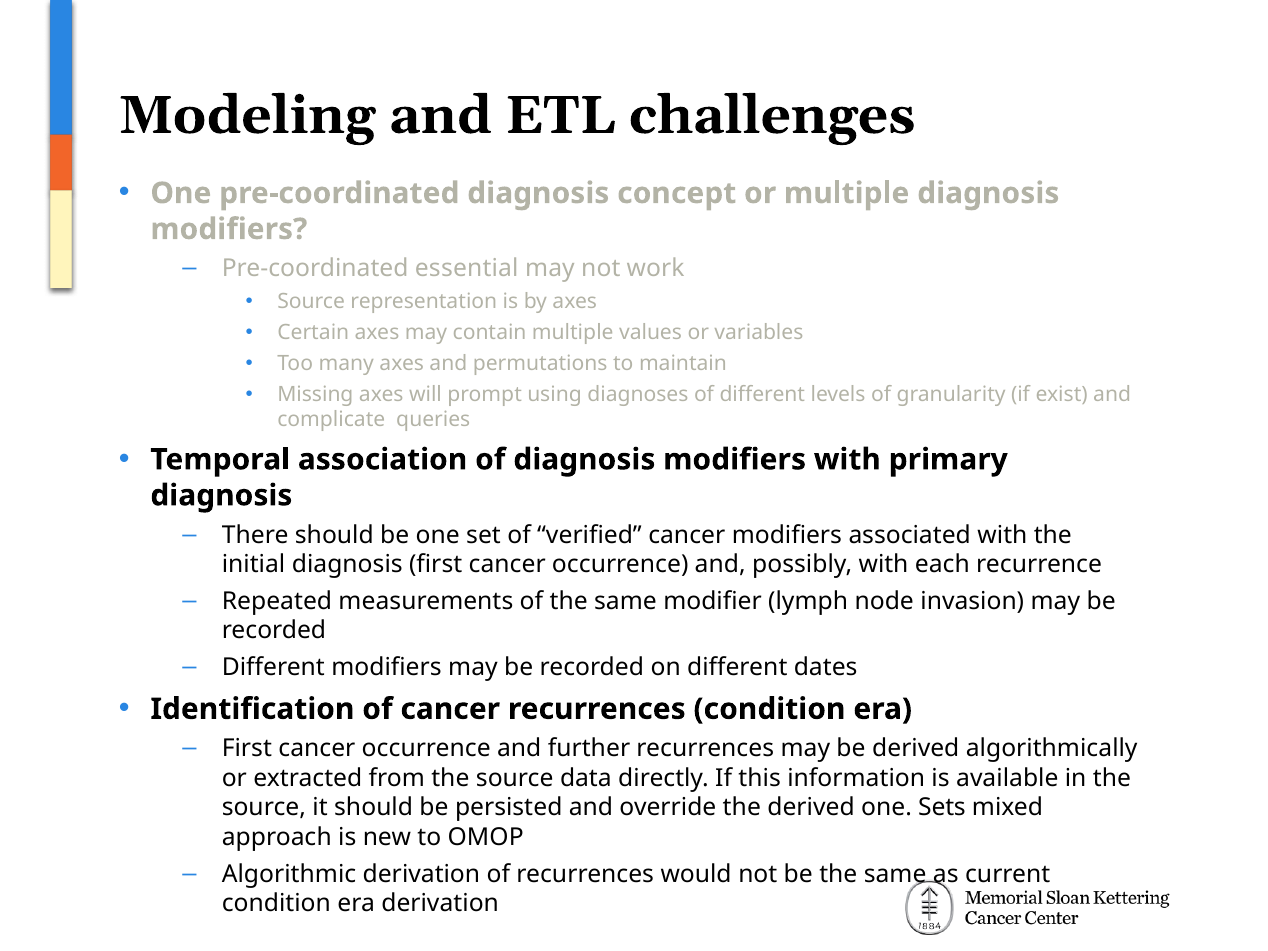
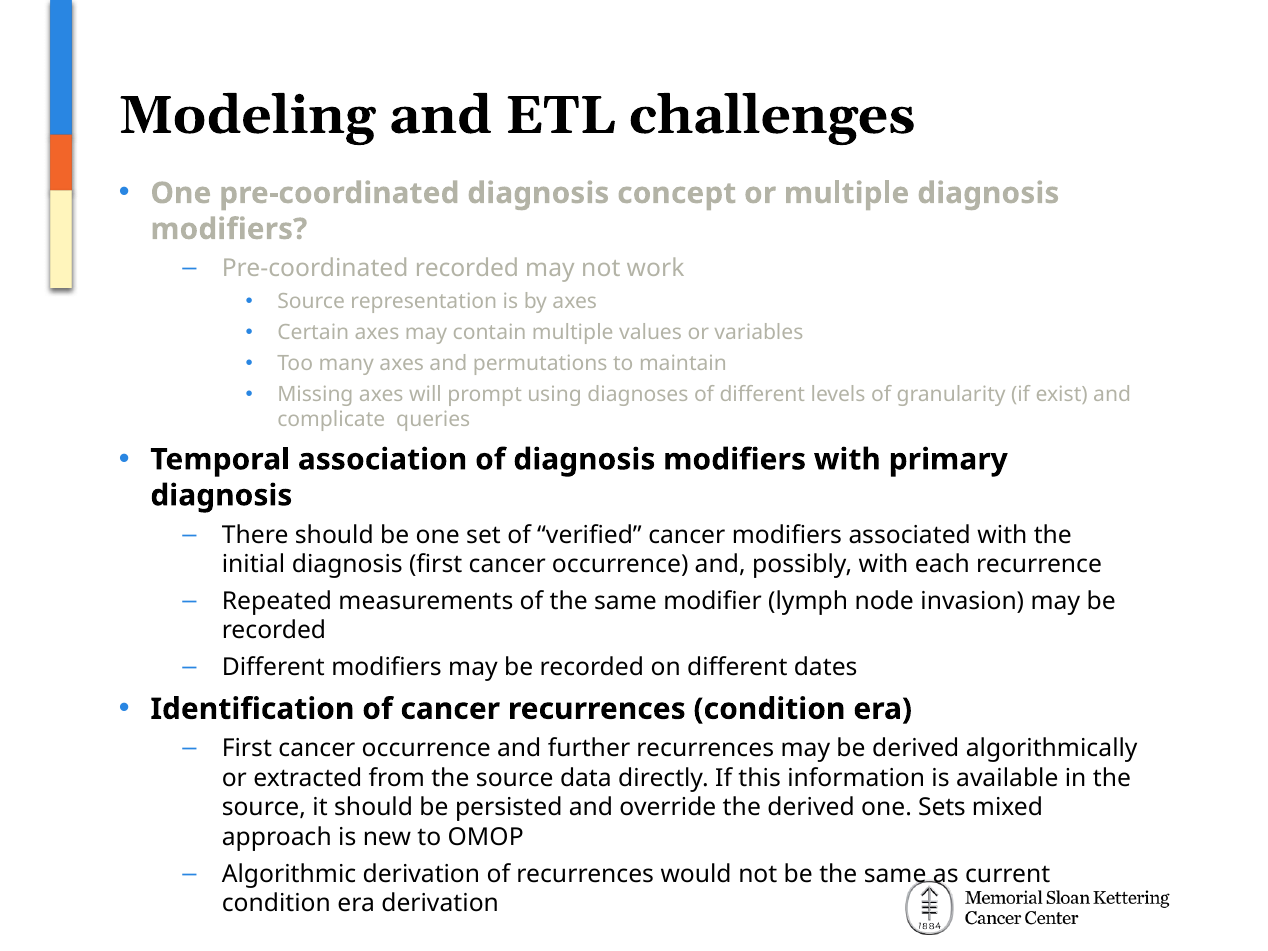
Pre-coordinated essential: essential -> recorded
